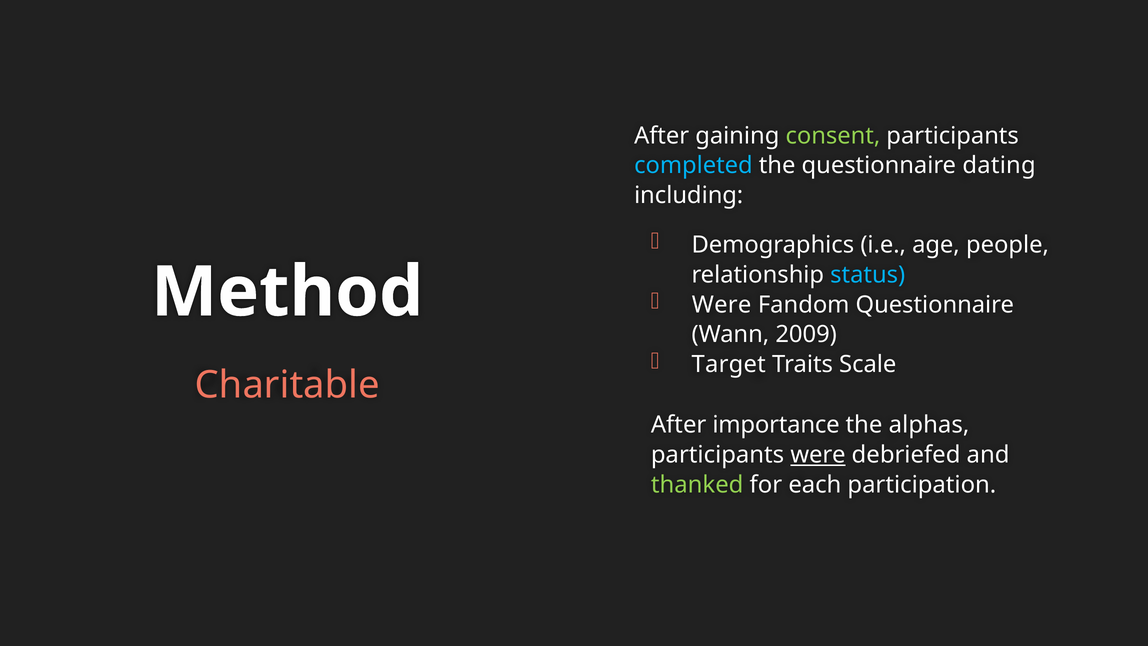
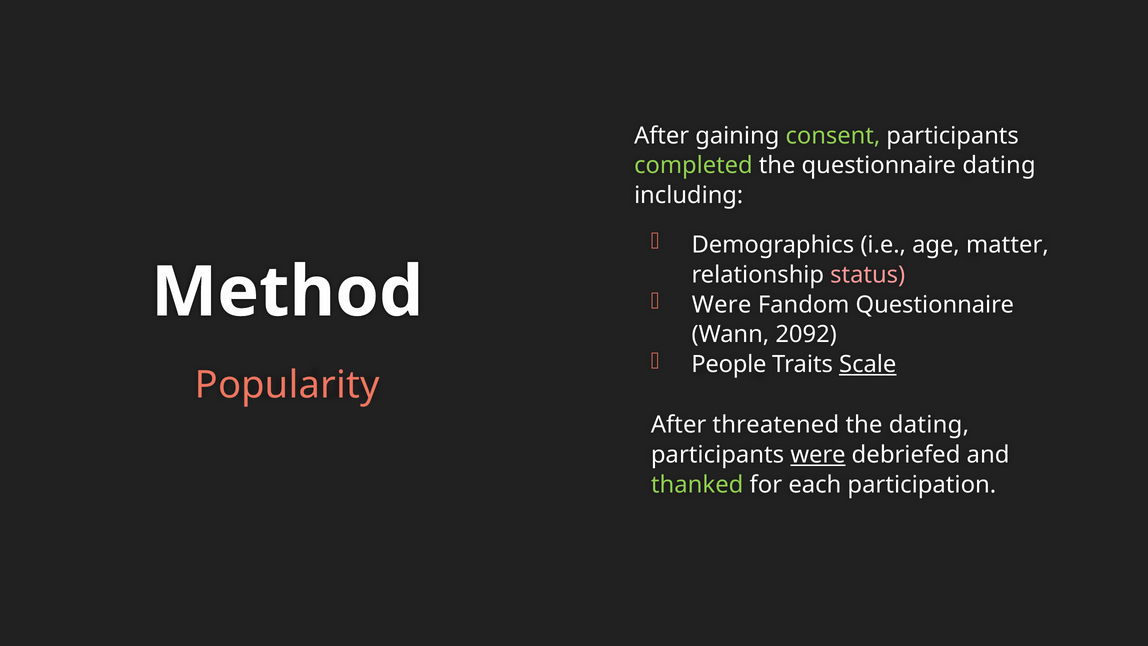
completed colour: light blue -> light green
people: people -> matter
status colour: light blue -> pink
2009: 2009 -> 2092
Target: Target -> People
Scale underline: none -> present
Charitable: Charitable -> Popularity
importance: importance -> threatened
the alphas: alphas -> dating
